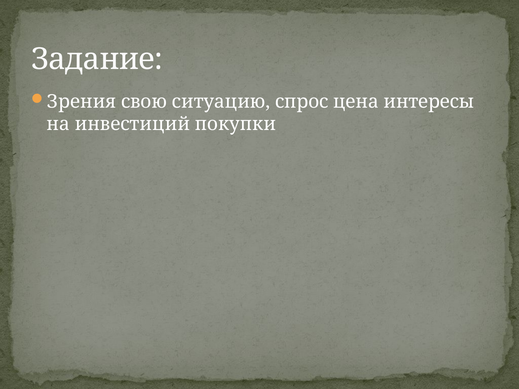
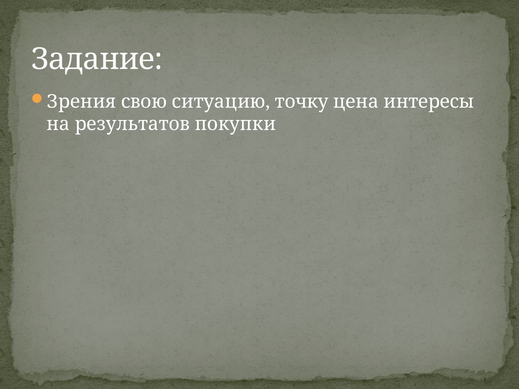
спрос: спрос -> точку
инвестиций: инвестиций -> результатов
